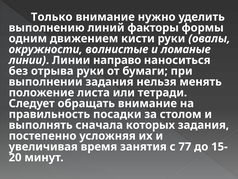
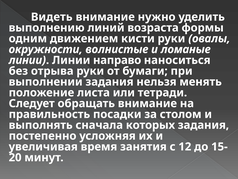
Только: Только -> Видеть
факторы: факторы -> возраста
77: 77 -> 12
